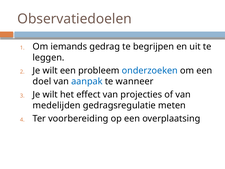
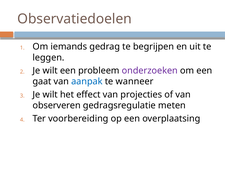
onderzoeken colour: blue -> purple
doel: doel -> gaat
medelijden: medelijden -> observeren
